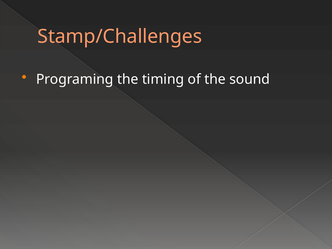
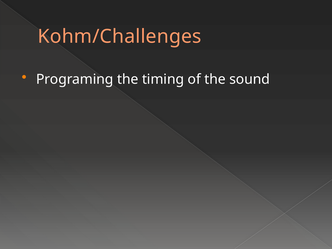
Stamp/Challenges: Stamp/Challenges -> Kohm/Challenges
